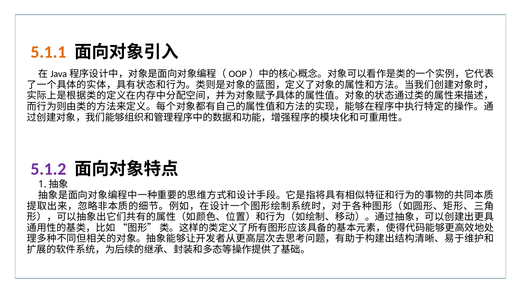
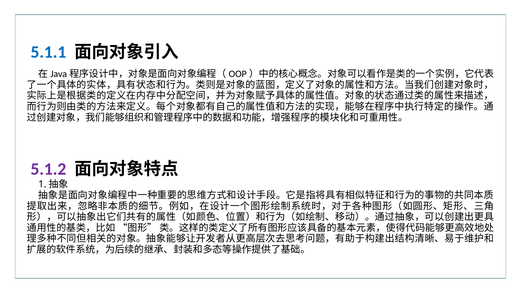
5.1.1 colour: orange -> blue
